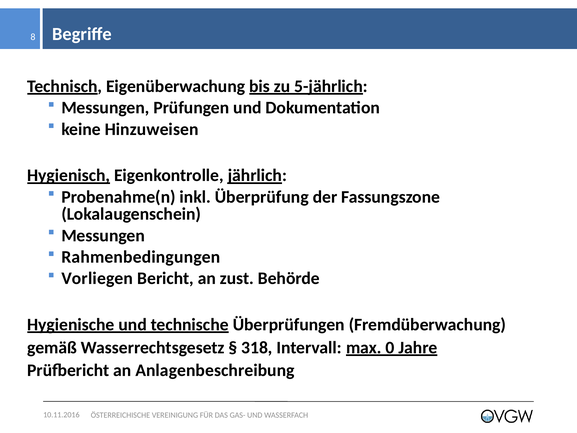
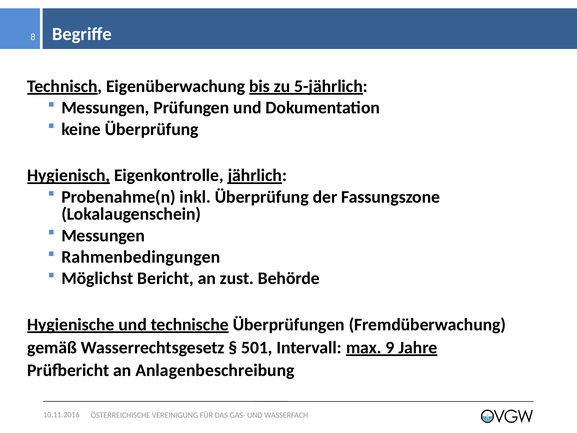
keine Hinzuweisen: Hinzuweisen -> Überprüfung
Vorliegen: Vorliegen -> Möglichst
318: 318 -> 501
0: 0 -> 9
